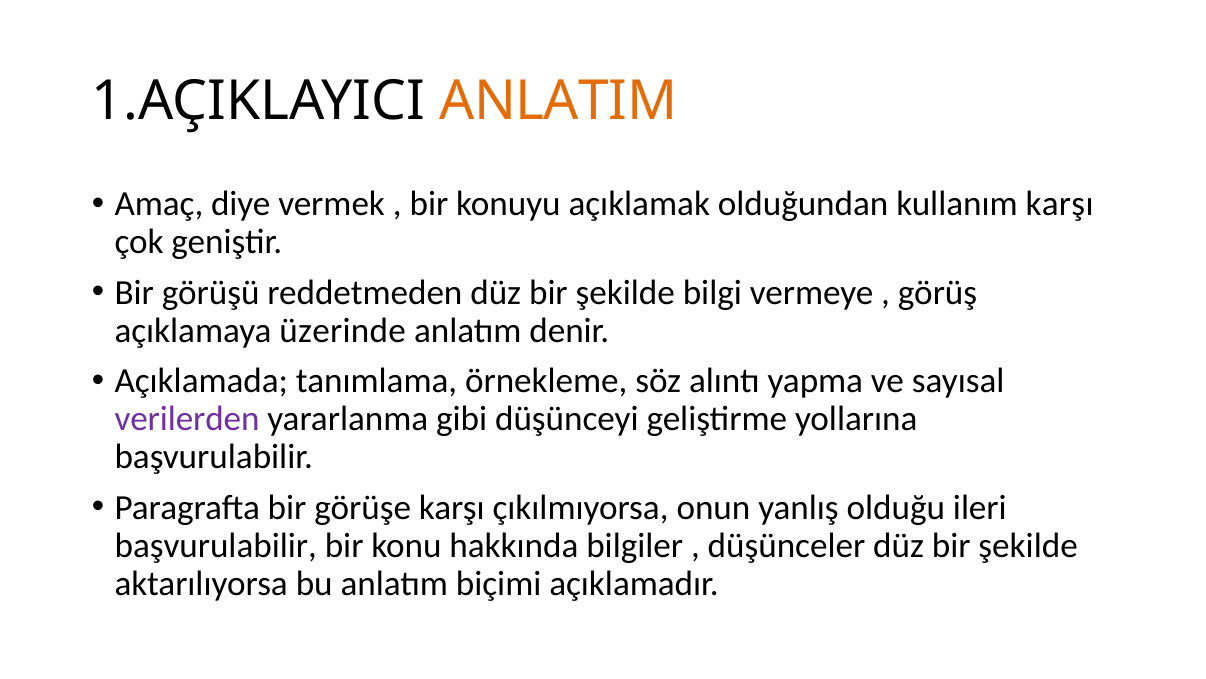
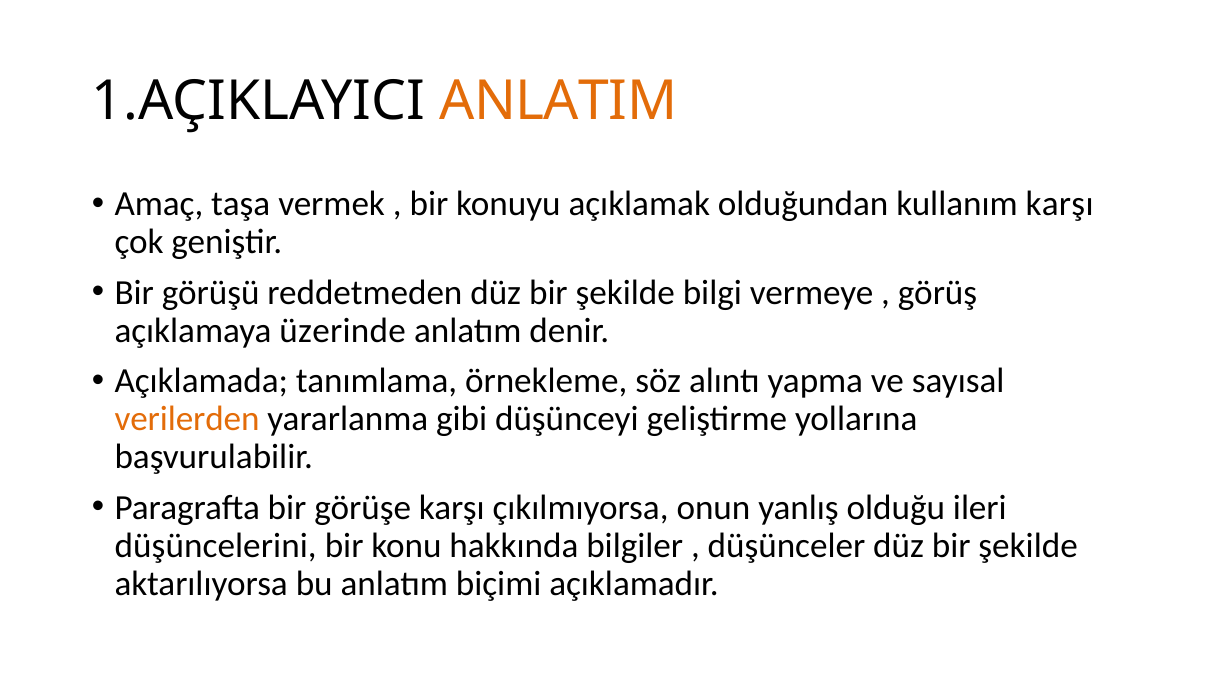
diye: diye -> taşa
verilerden colour: purple -> orange
başvurulabilir at (216, 545): başvurulabilir -> düşüncelerini
